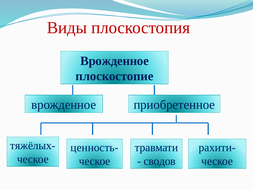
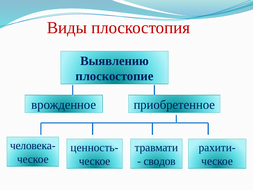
Врожденное at (115, 61): Врожденное -> Выявлению
тяжёлых-: тяжёлых- -> человека-
